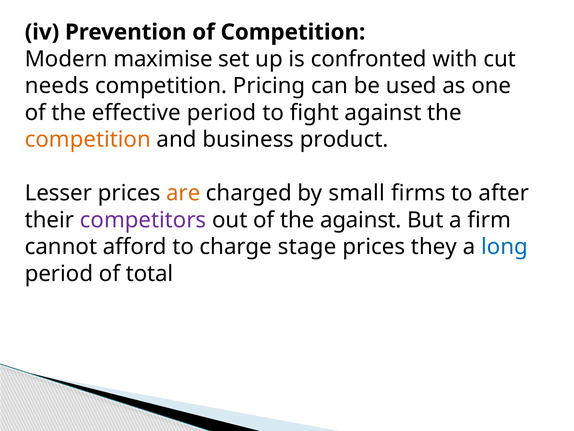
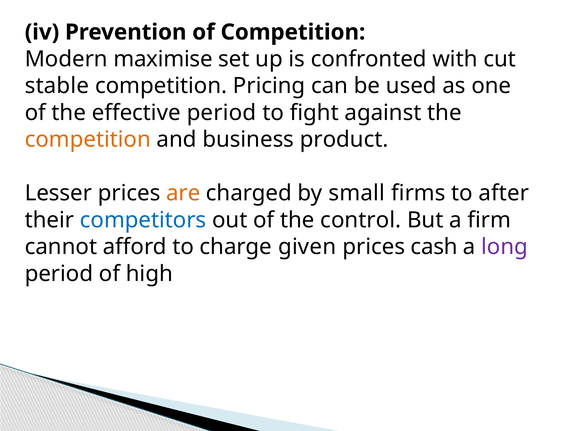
needs: needs -> stable
competitors colour: purple -> blue
the against: against -> control
stage: stage -> given
they: they -> cash
long colour: blue -> purple
total: total -> high
